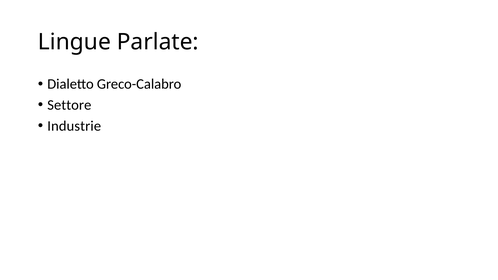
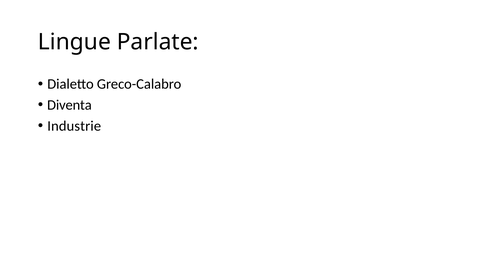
Settore: Settore -> Diventa
